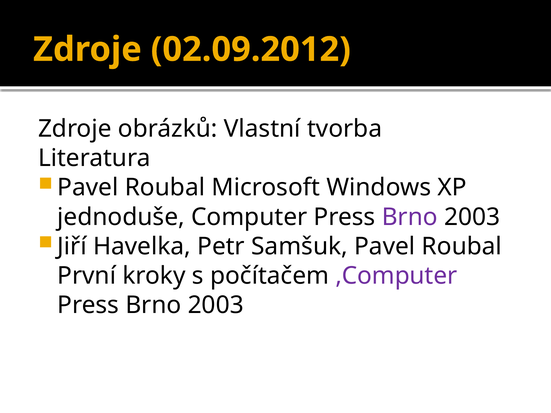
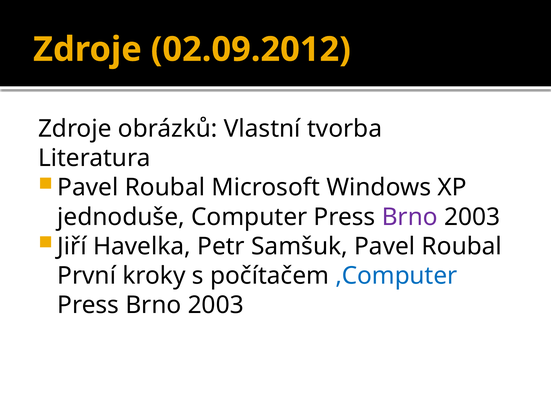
,Computer colour: purple -> blue
